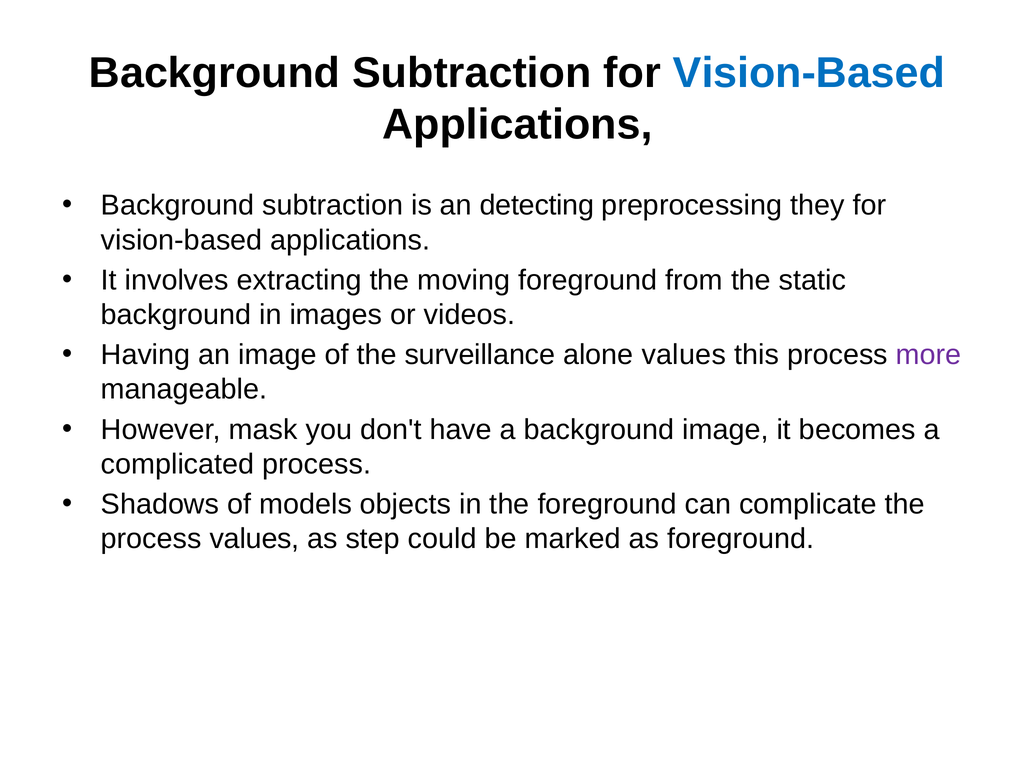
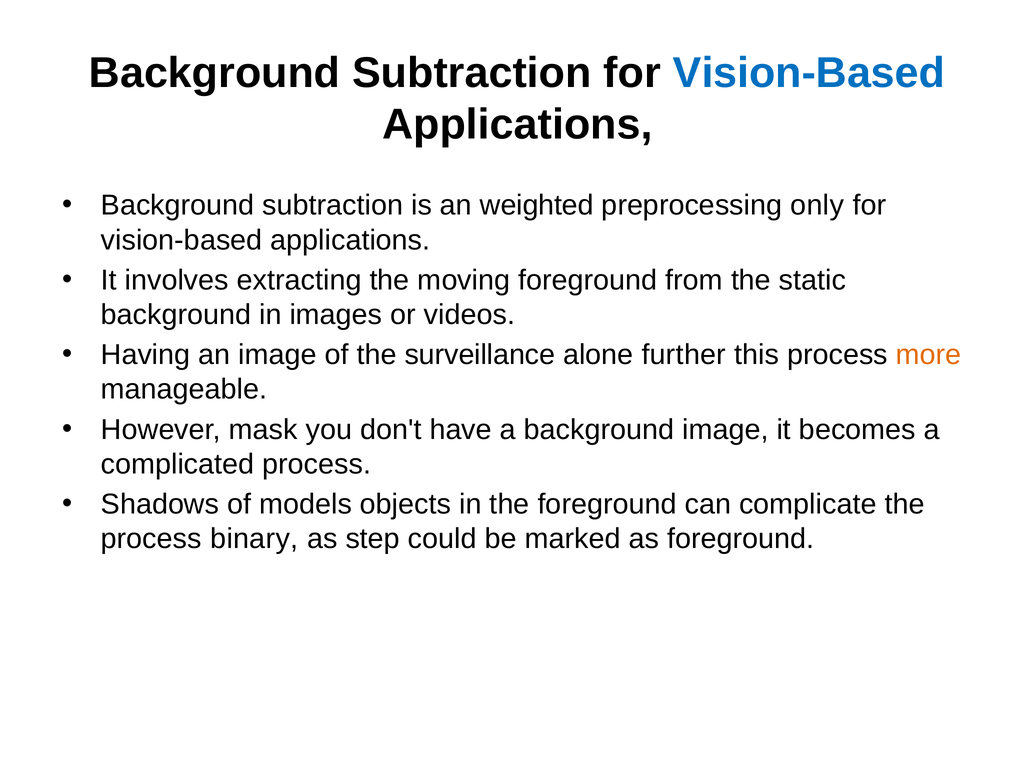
detecting: detecting -> weighted
they: they -> only
alone values: values -> further
more colour: purple -> orange
process values: values -> binary
